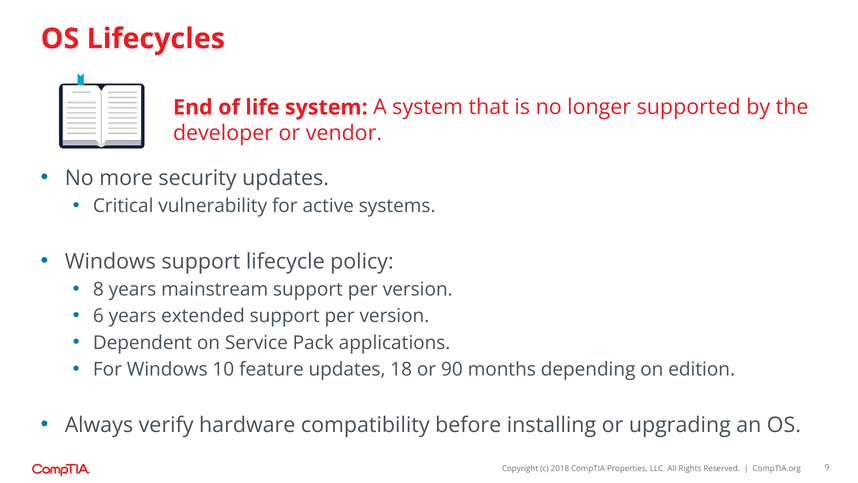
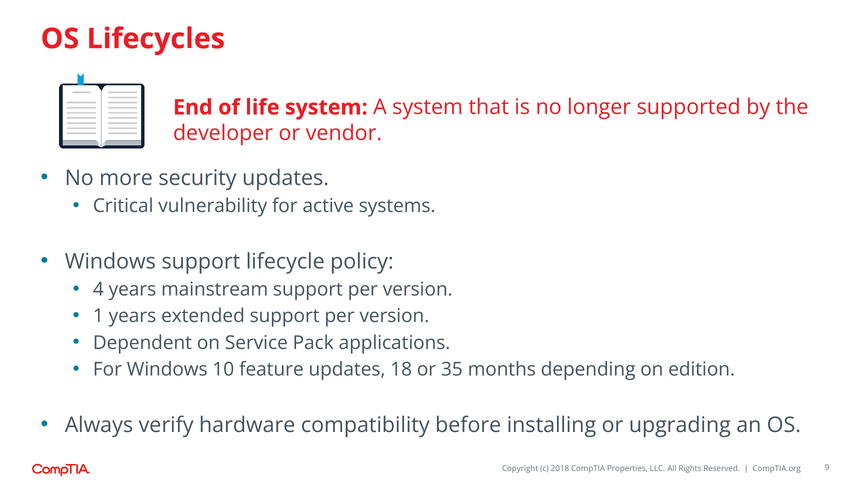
8: 8 -> 4
6: 6 -> 1
90: 90 -> 35
